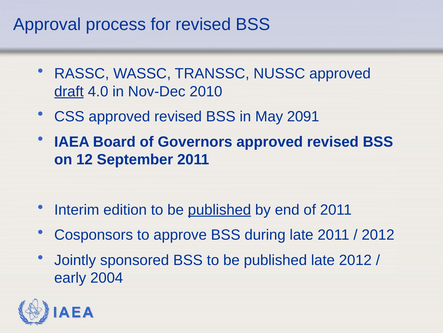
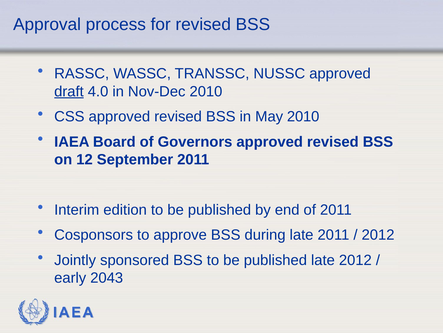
May 2091: 2091 -> 2010
published at (220, 209) underline: present -> none
2004: 2004 -> 2043
